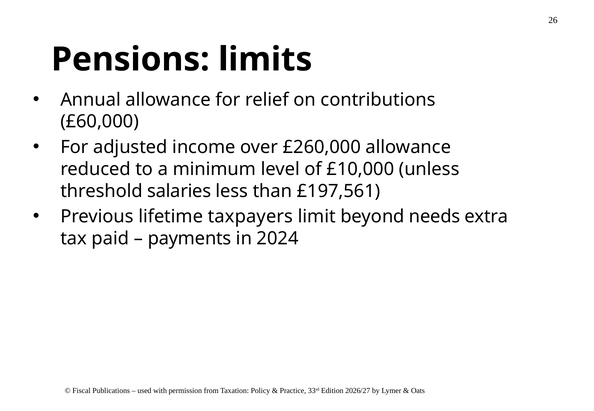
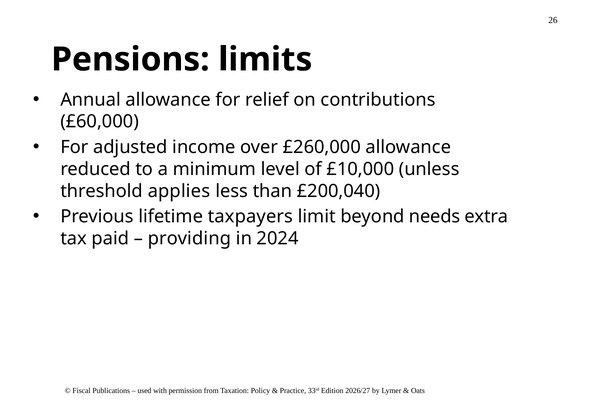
salaries: salaries -> applies
£197,561: £197,561 -> £200,040
payments: payments -> providing
